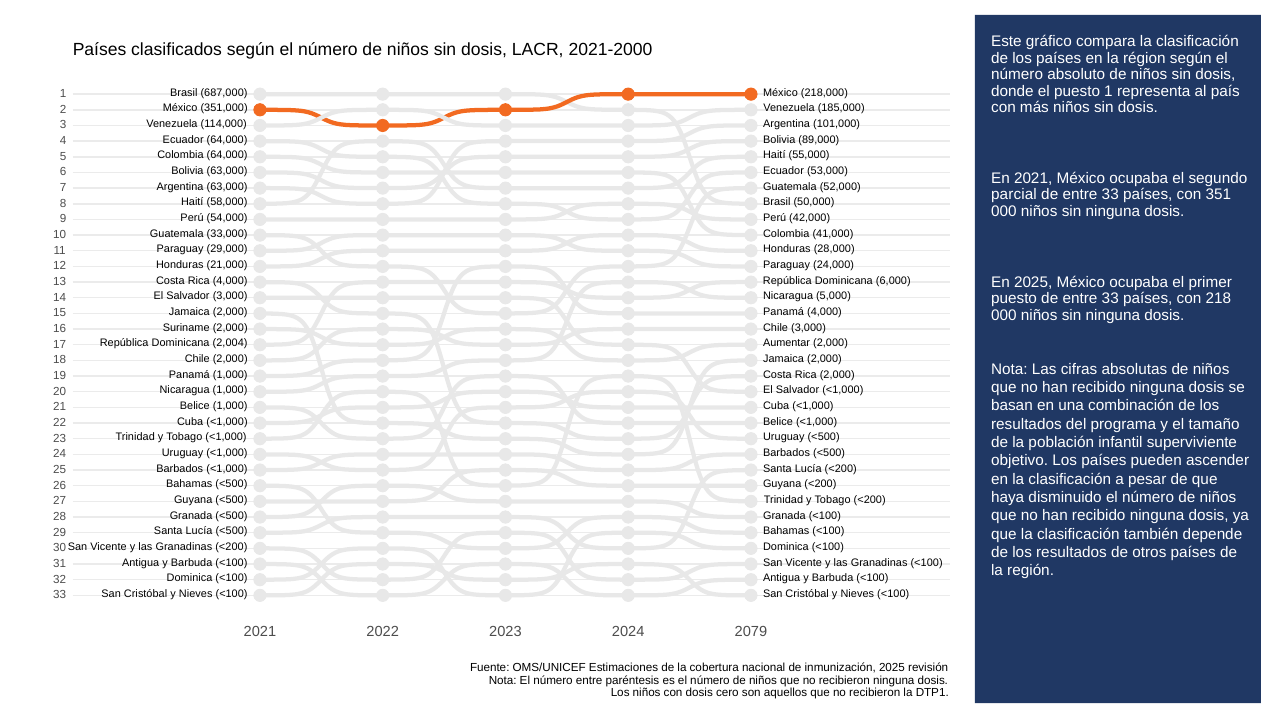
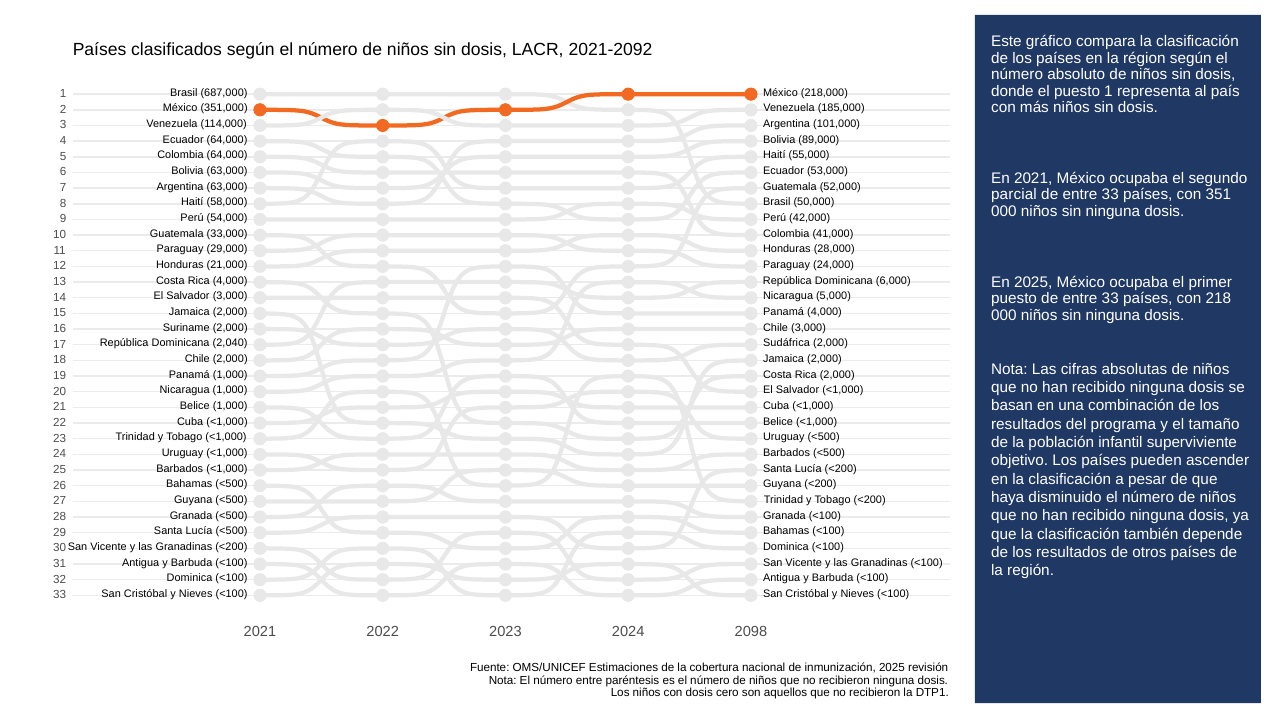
2021-2000: 2021-2000 -> 2021-2092
2,004: 2,004 -> 2,040
Aumentar: Aumentar -> Sudáfrica
2079: 2079 -> 2098
